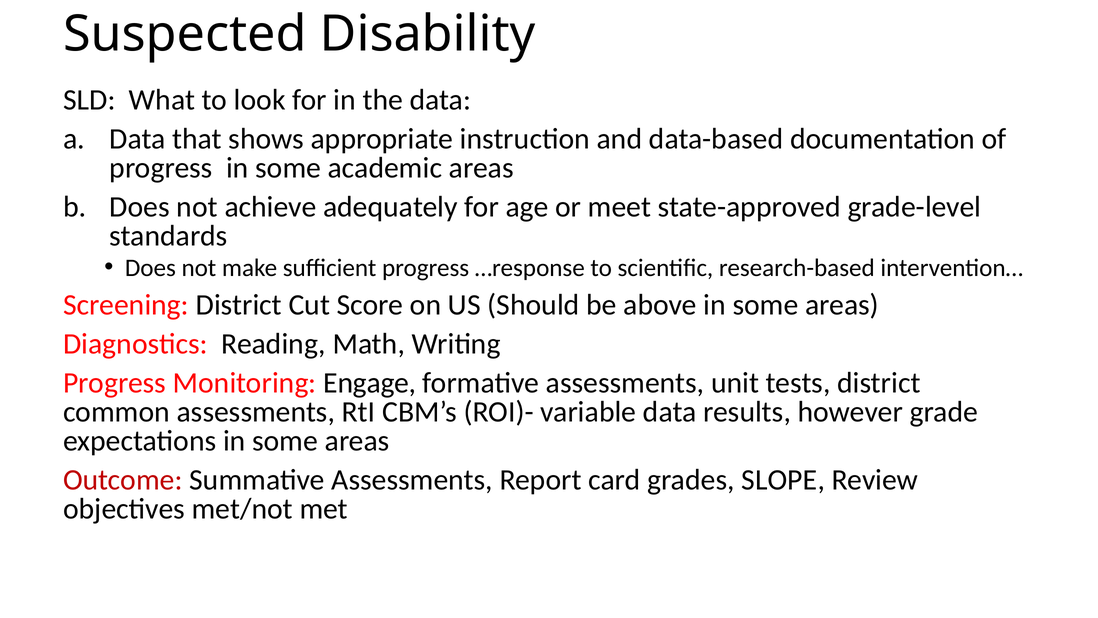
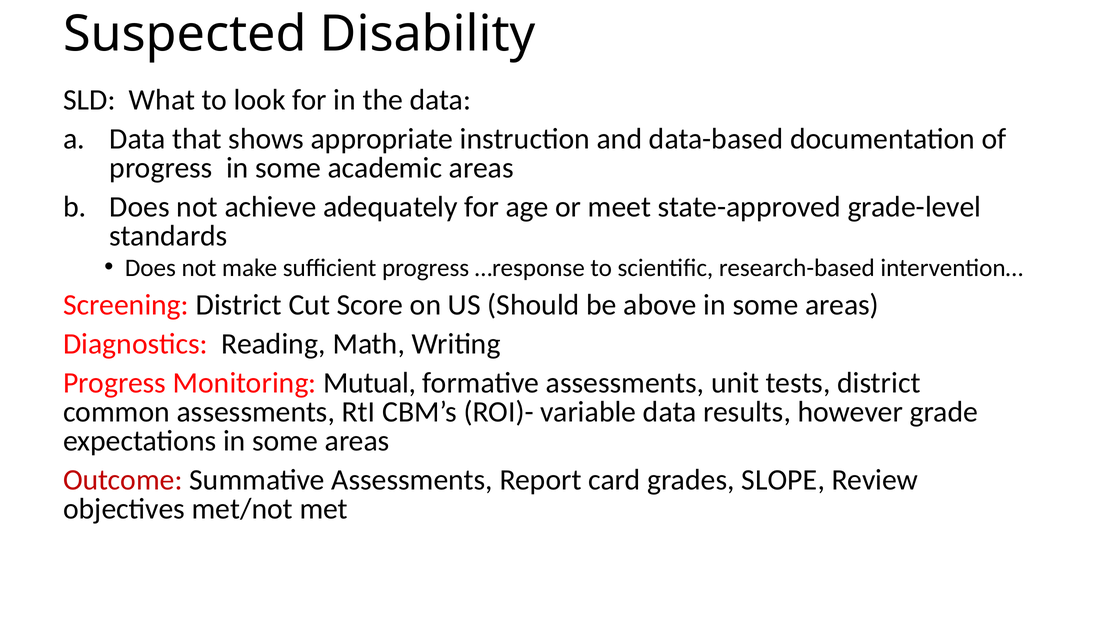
Engage: Engage -> Mutual
